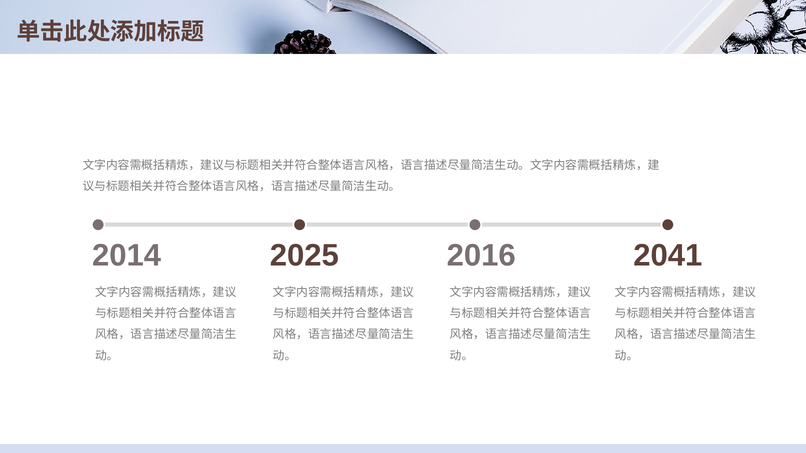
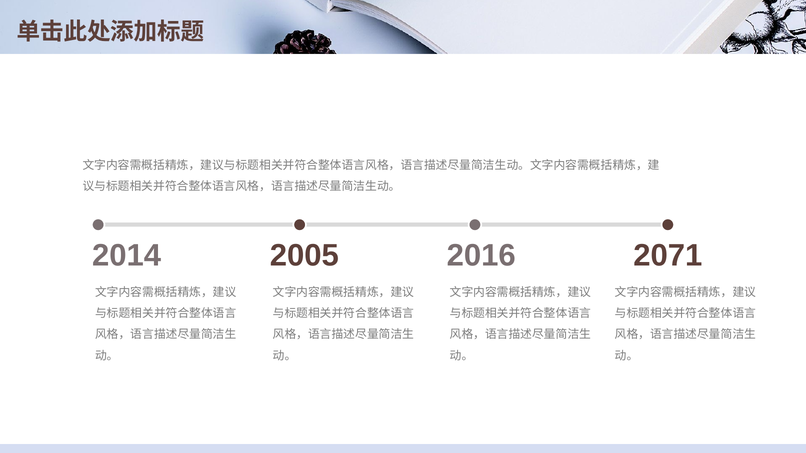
2025: 2025 -> 2005
2041: 2041 -> 2071
